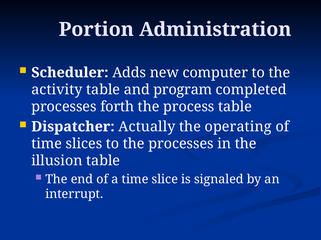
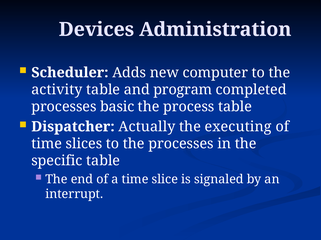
Portion: Portion -> Devices
forth: forth -> basic
operating: operating -> executing
illusion: illusion -> specific
